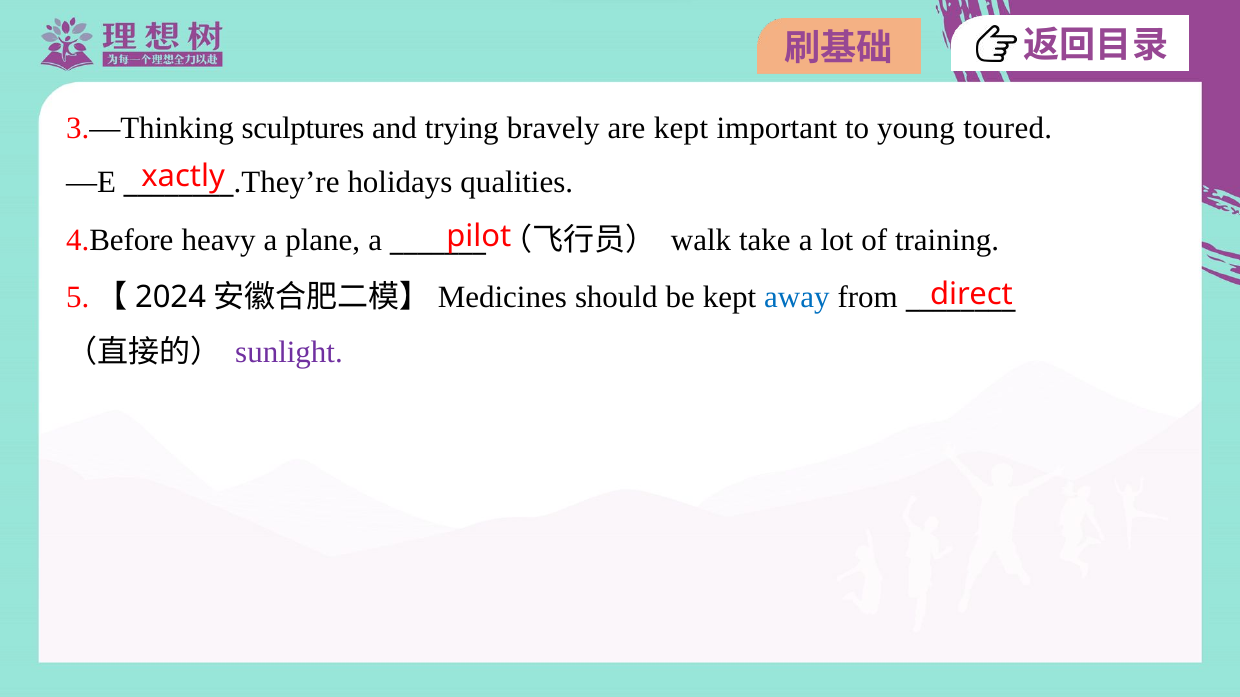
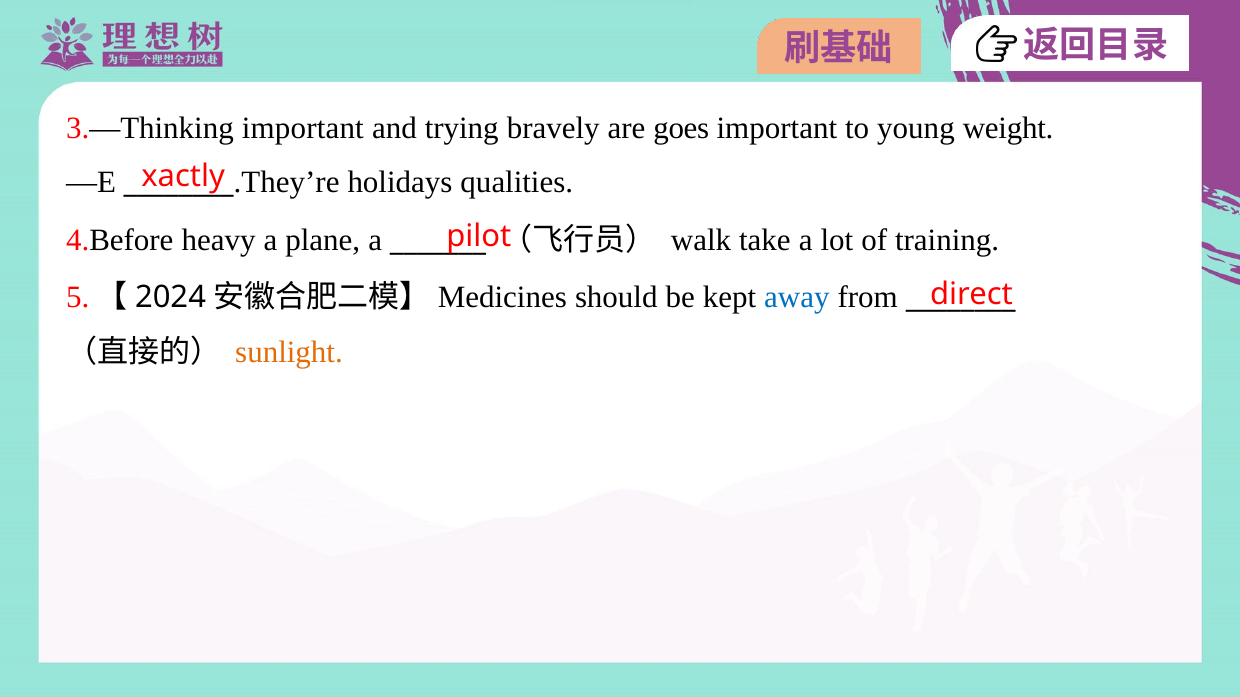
3.—Thinking sculptures: sculptures -> important
are kept: kept -> goes
toured: toured -> weight
sunlight colour: purple -> orange
